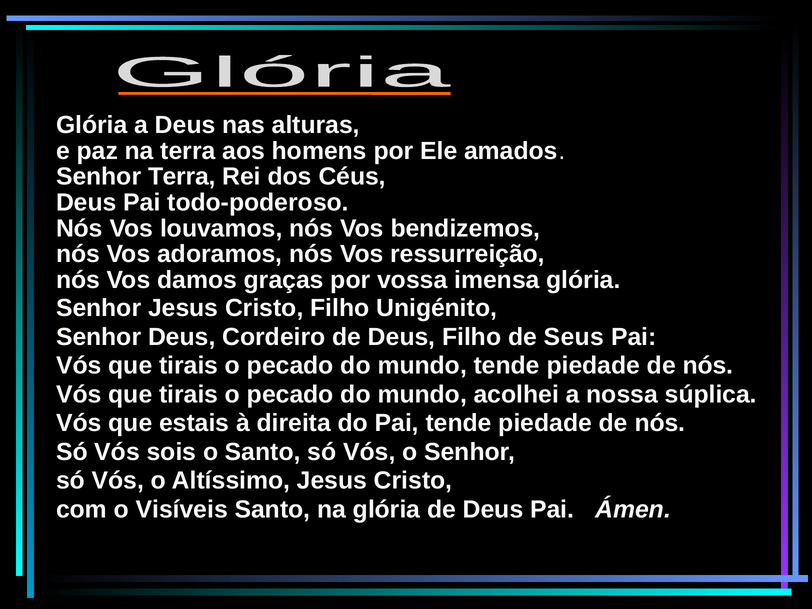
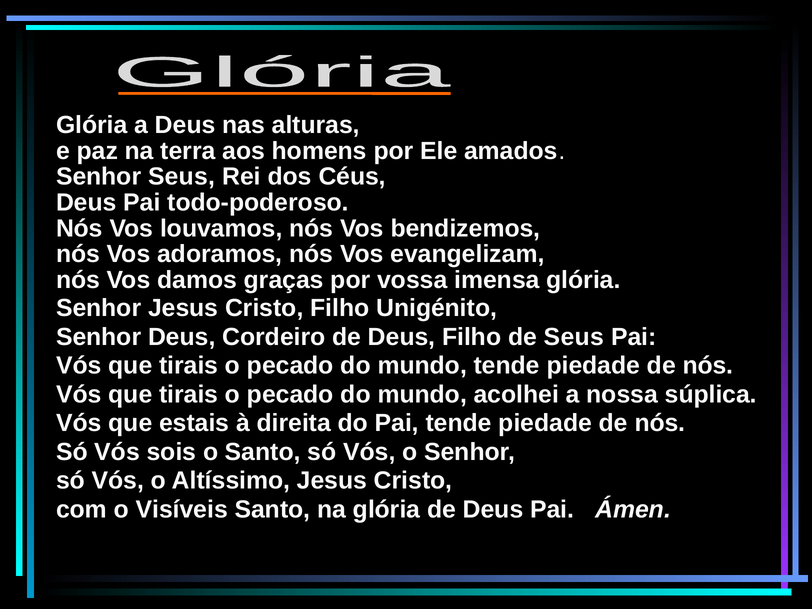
Senhor Terra: Terra -> Seus
ressurreição: ressurreição -> evangelizam
